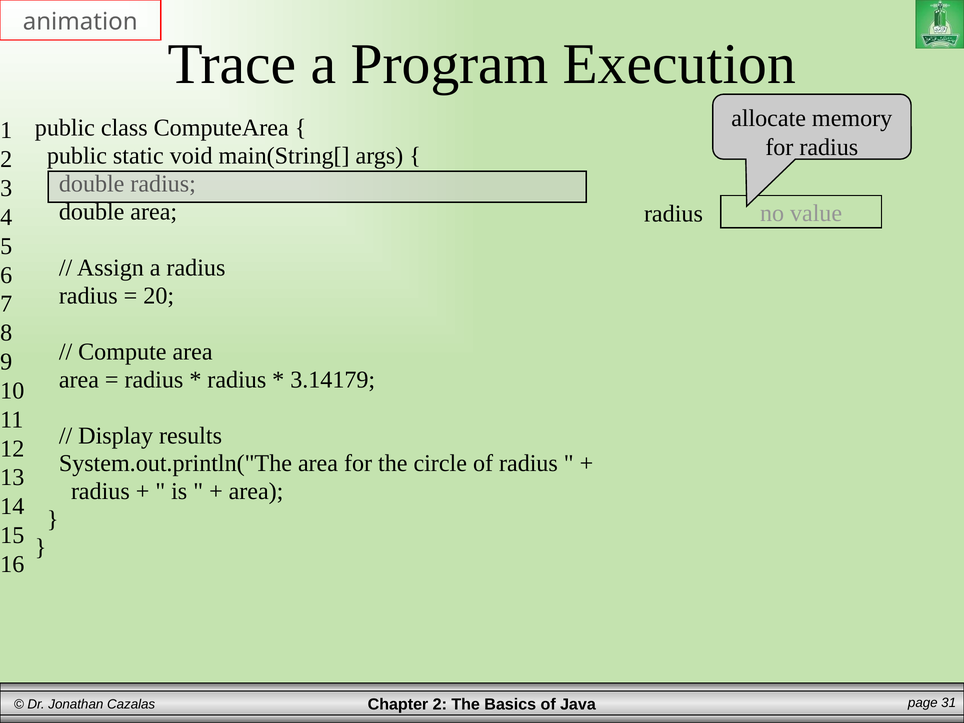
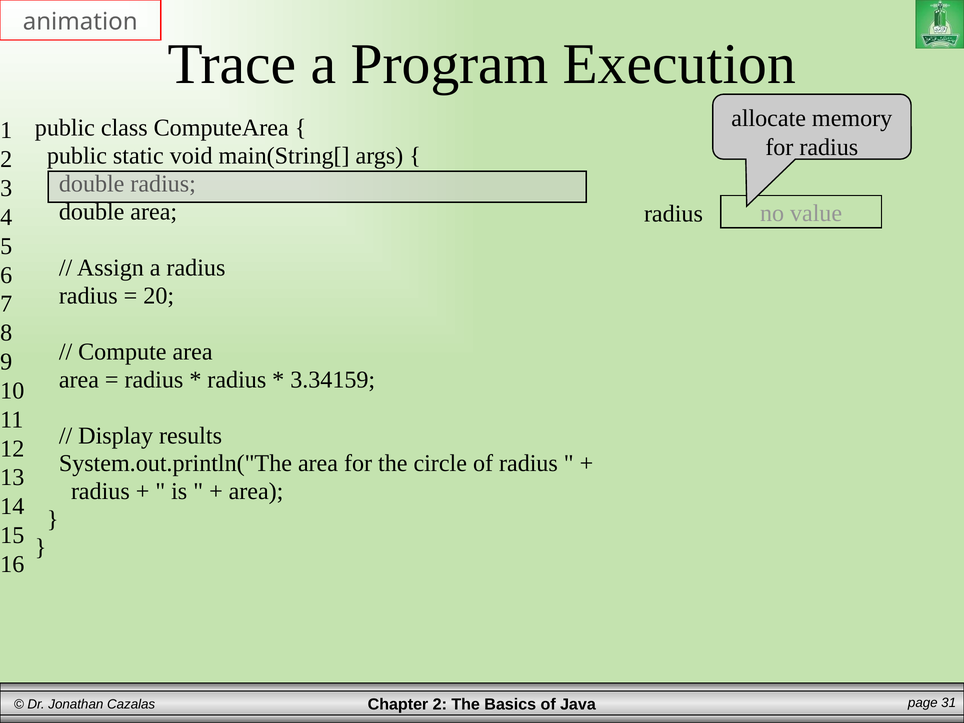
3.14179: 3.14179 -> 3.34159
